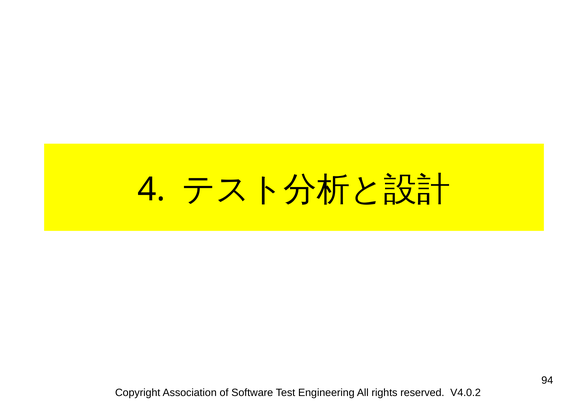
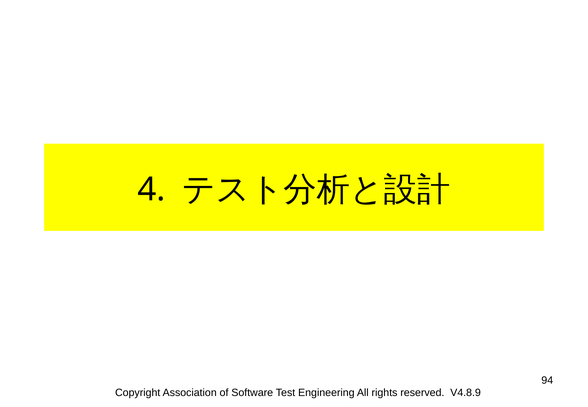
V4.0.2: V4.0.2 -> V4.8.9
